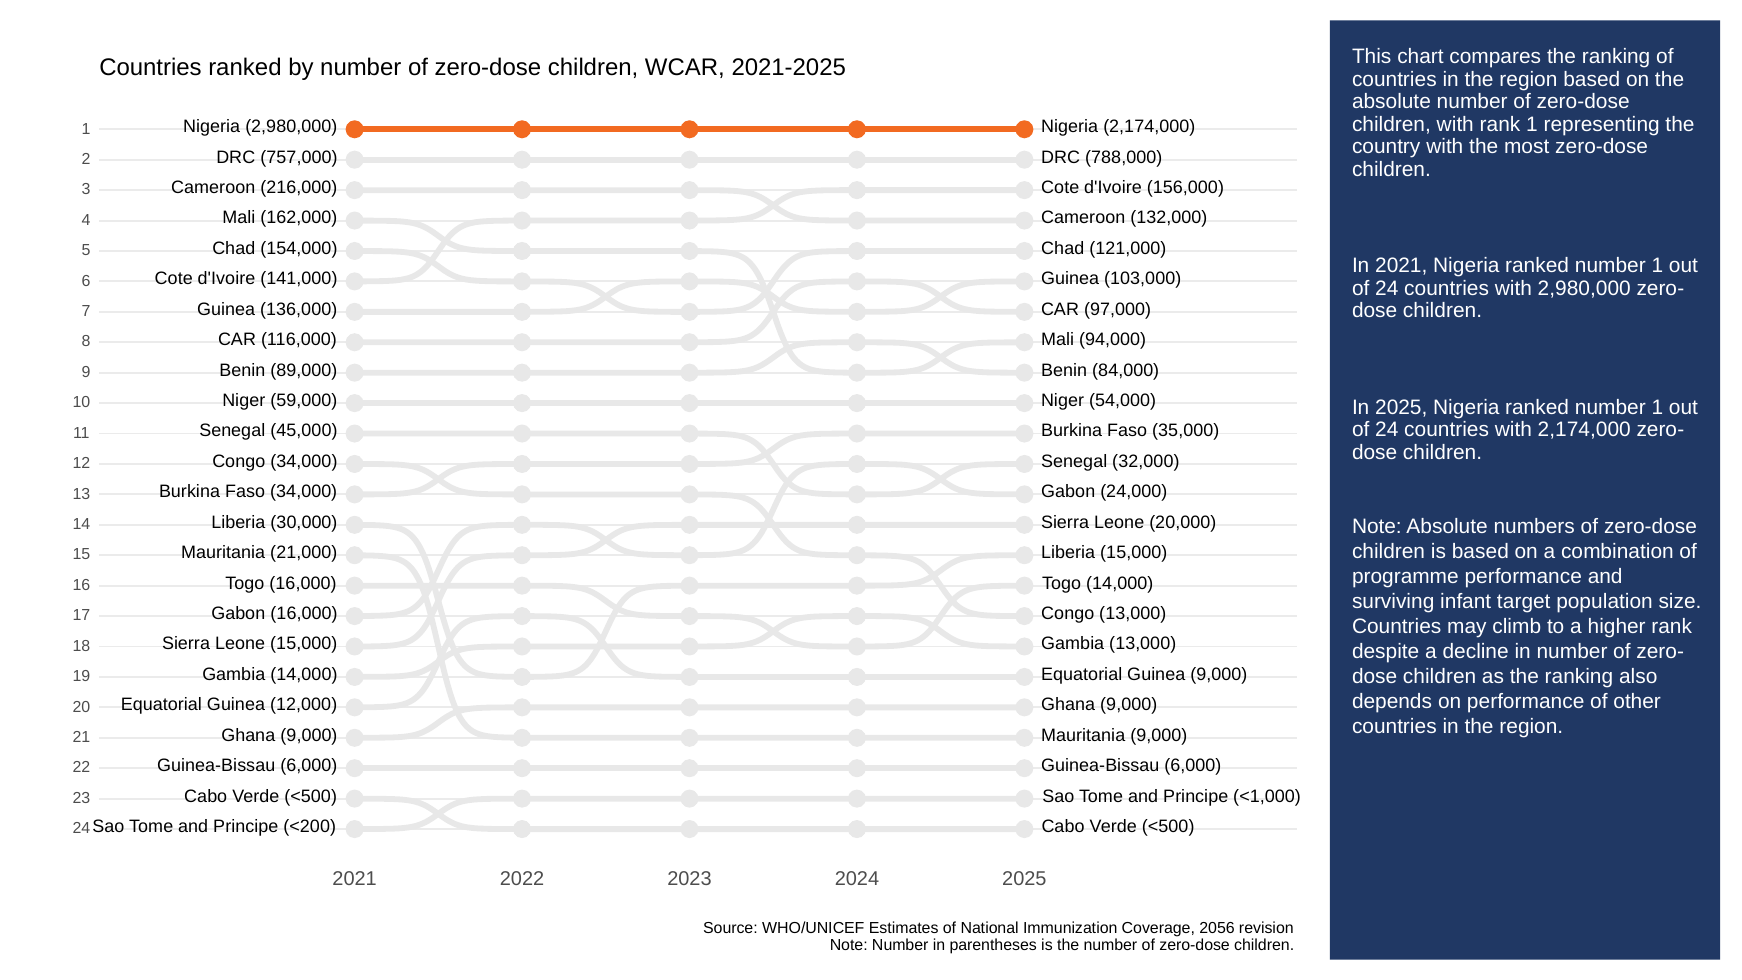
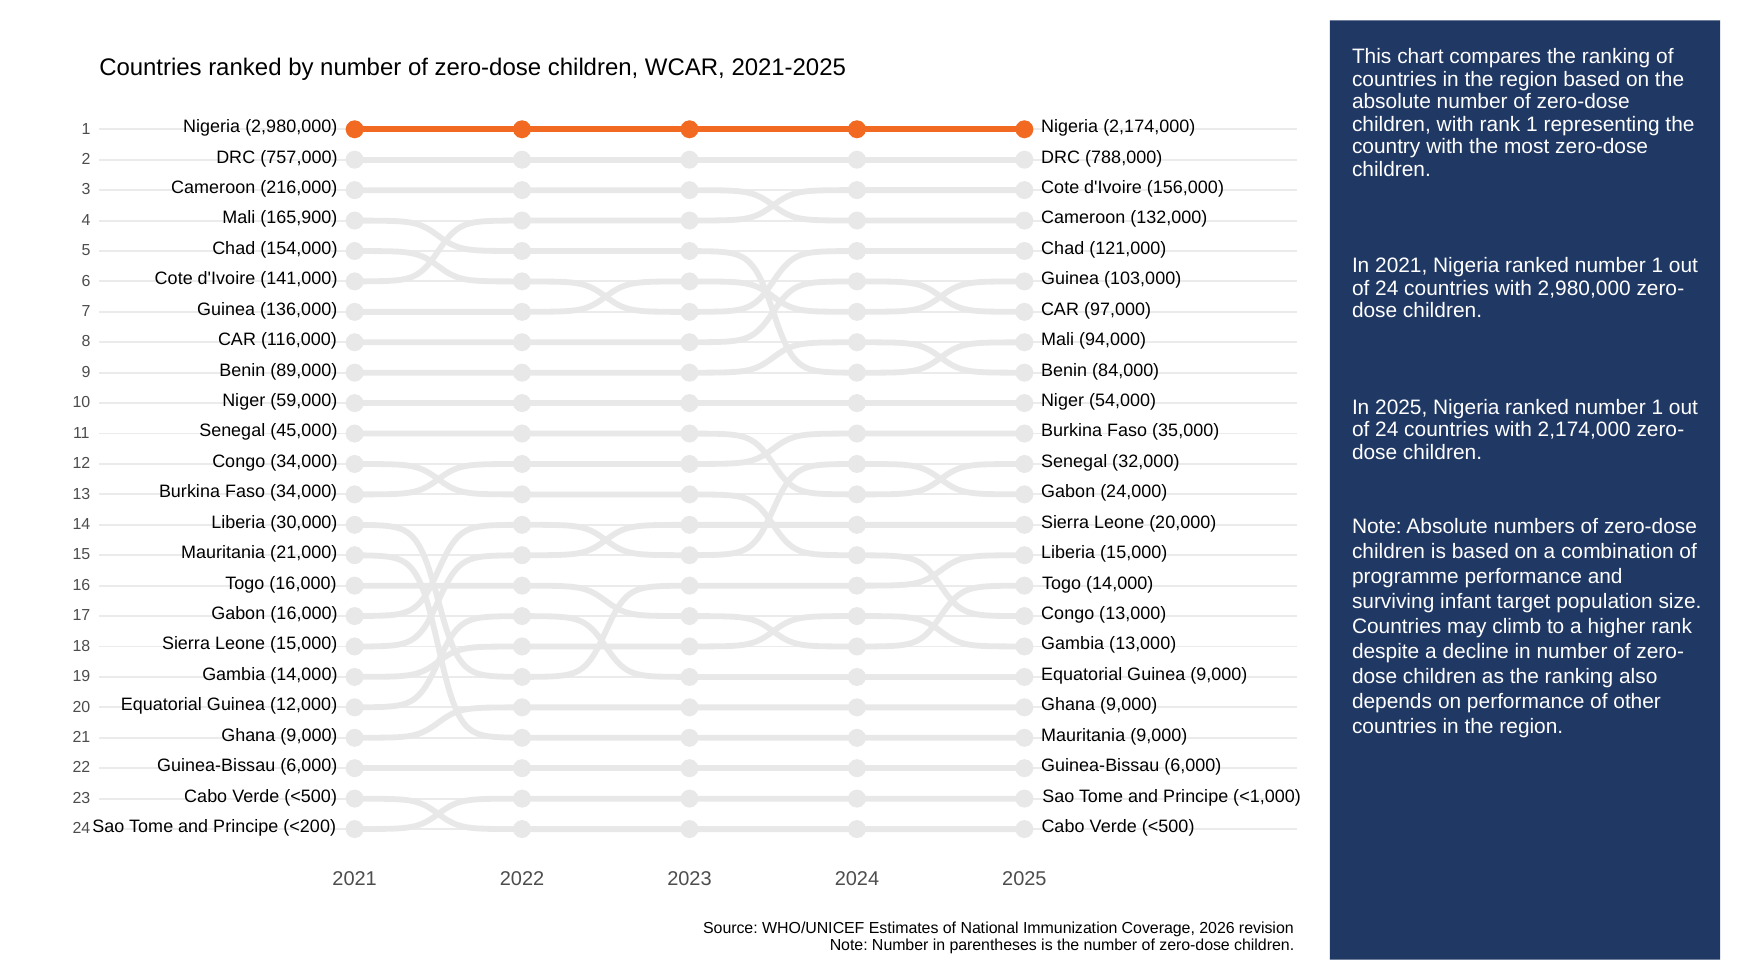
162,000: 162,000 -> 165,900
2056: 2056 -> 2026
